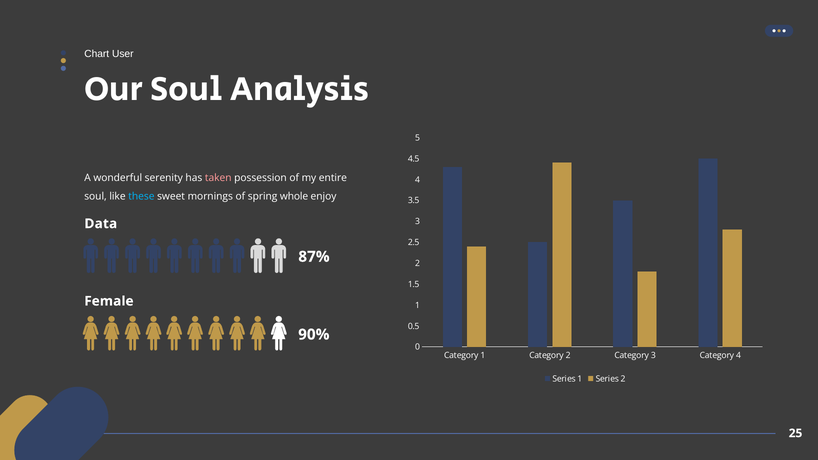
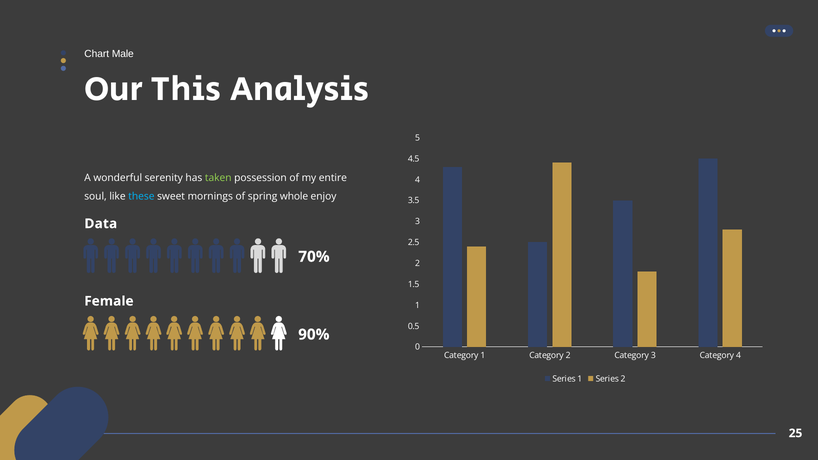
User: User -> Male
Our Soul: Soul -> This
taken colour: pink -> light green
87%: 87% -> 70%
